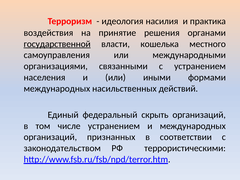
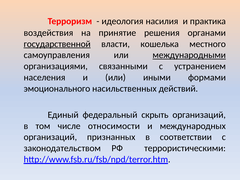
международными underline: none -> present
международных at (57, 89): международных -> эмоционального
числе устранением: устранением -> относимости
